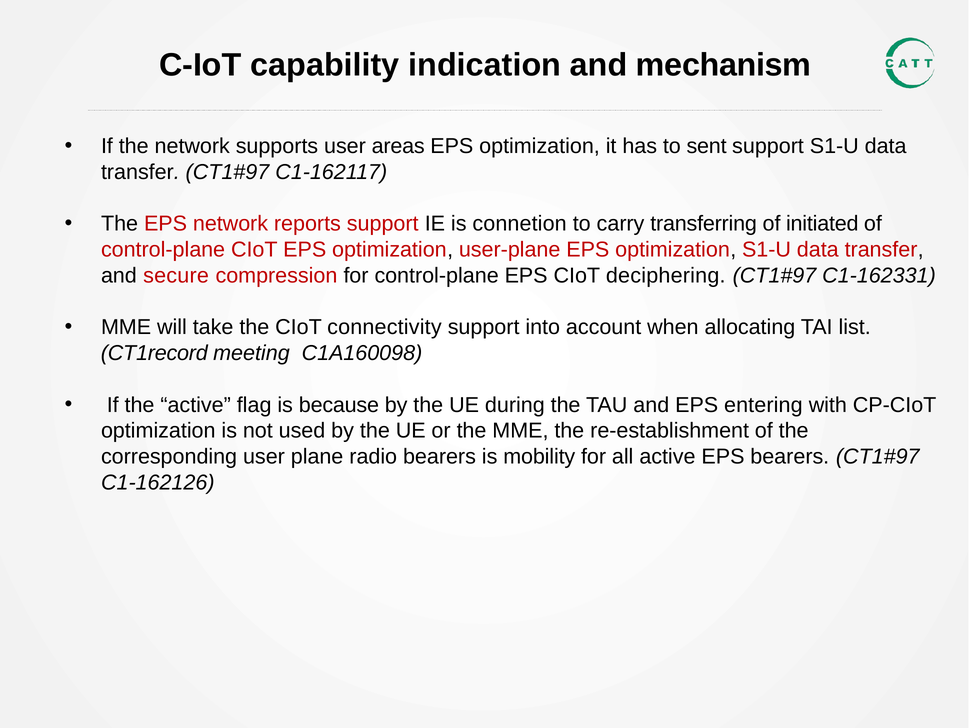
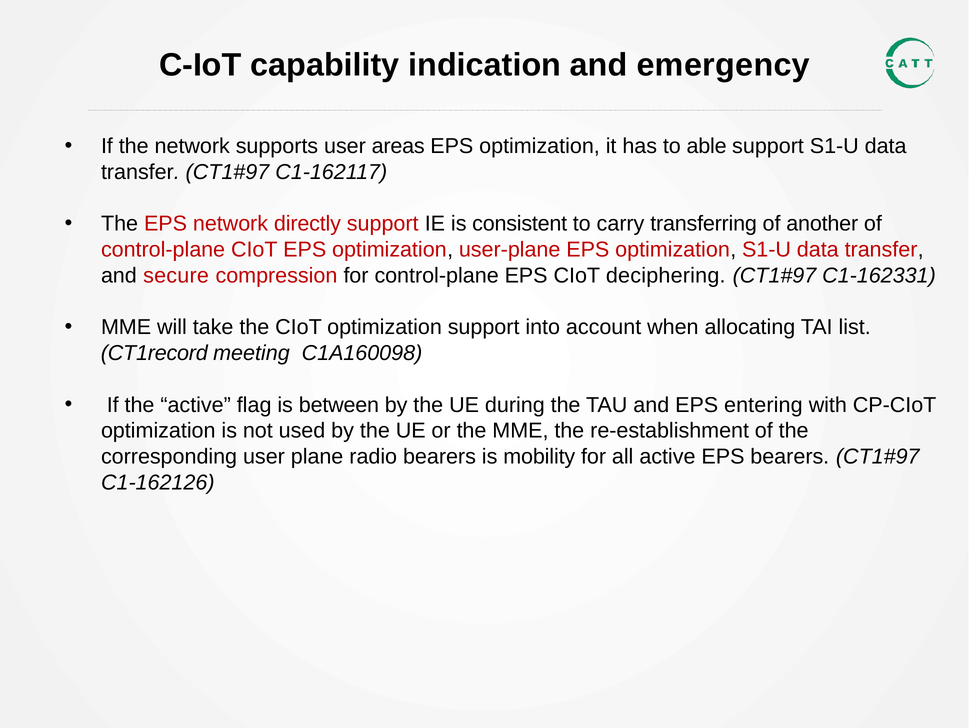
mechanism: mechanism -> emergency
sent: sent -> able
reports: reports -> directly
connetion: connetion -> consistent
initiated: initiated -> another
CIoT connectivity: connectivity -> optimization
because: because -> between
